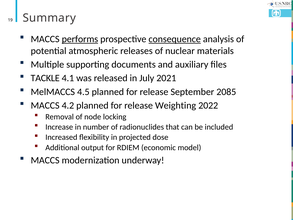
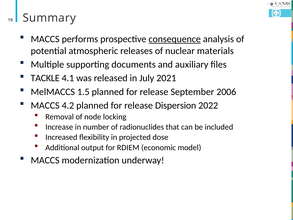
performs underline: present -> none
4.5: 4.5 -> 1.5
2085: 2085 -> 2006
Weighting: Weighting -> Dispersion
